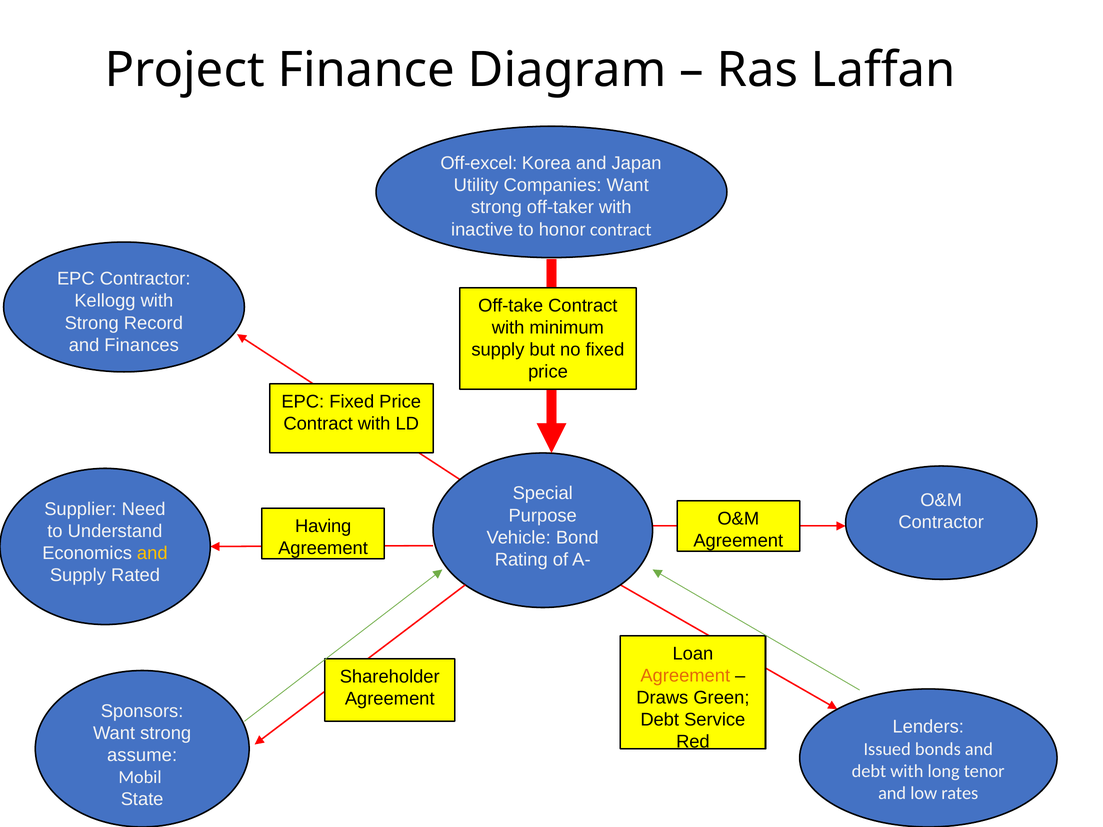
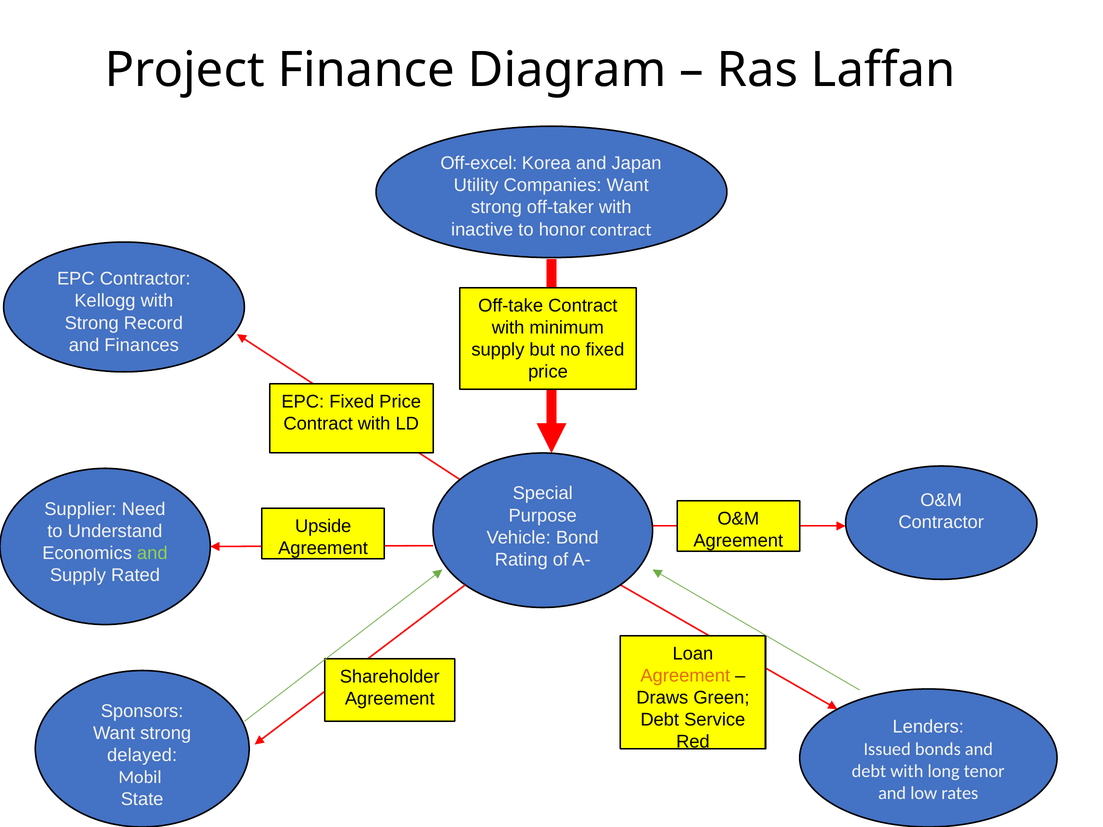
Having: Having -> Upside
and at (152, 553) colour: yellow -> light green
assume: assume -> delayed
